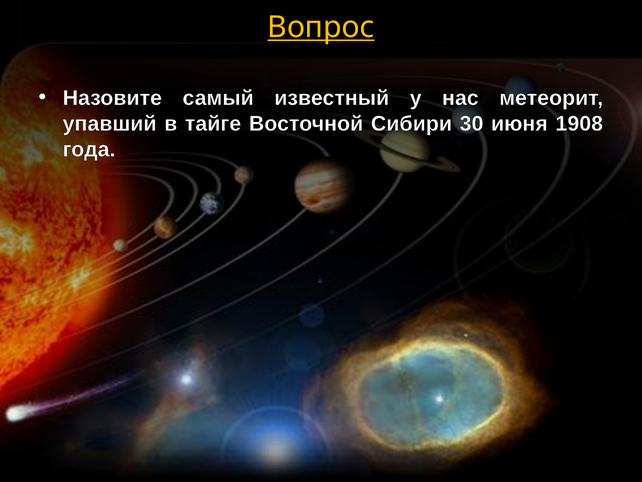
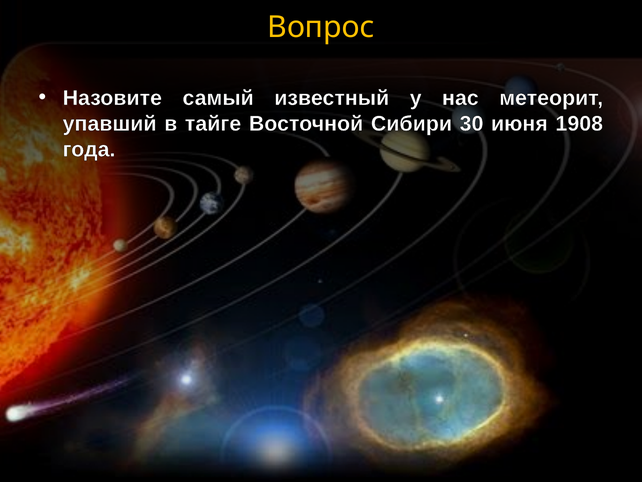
Вопрос underline: present -> none
